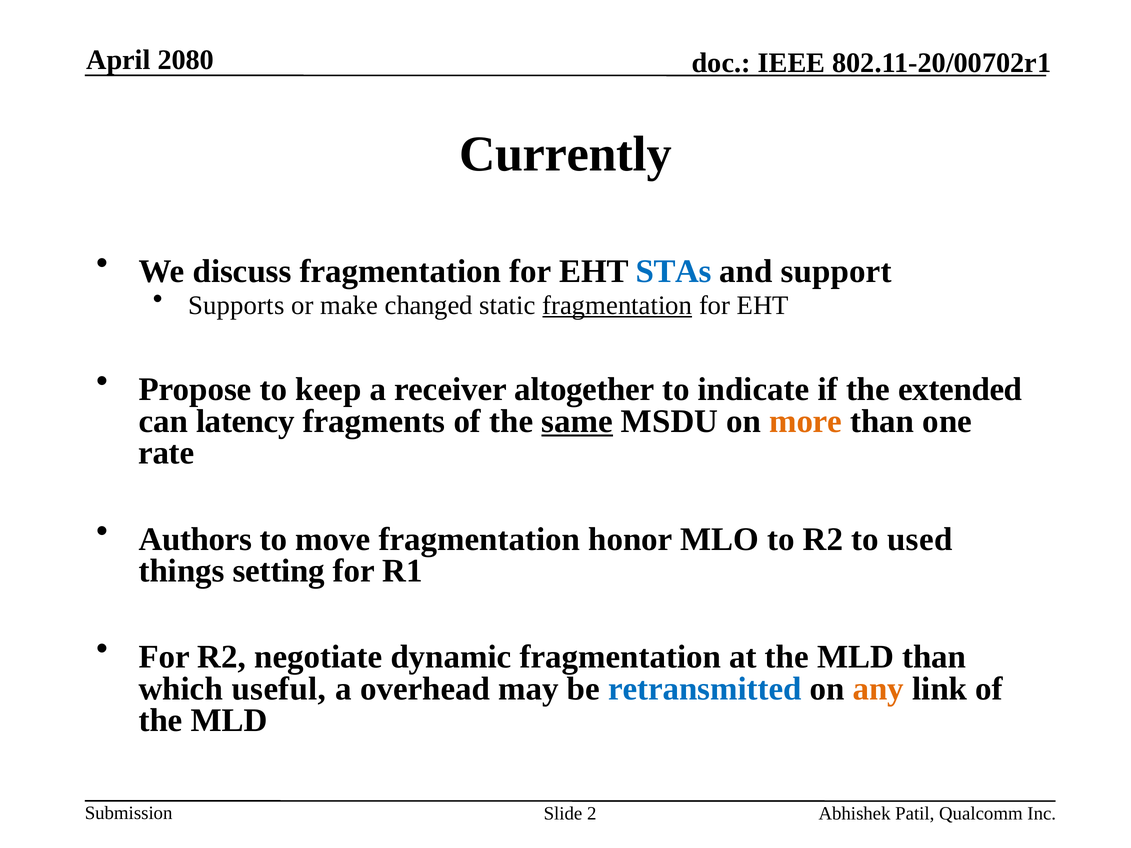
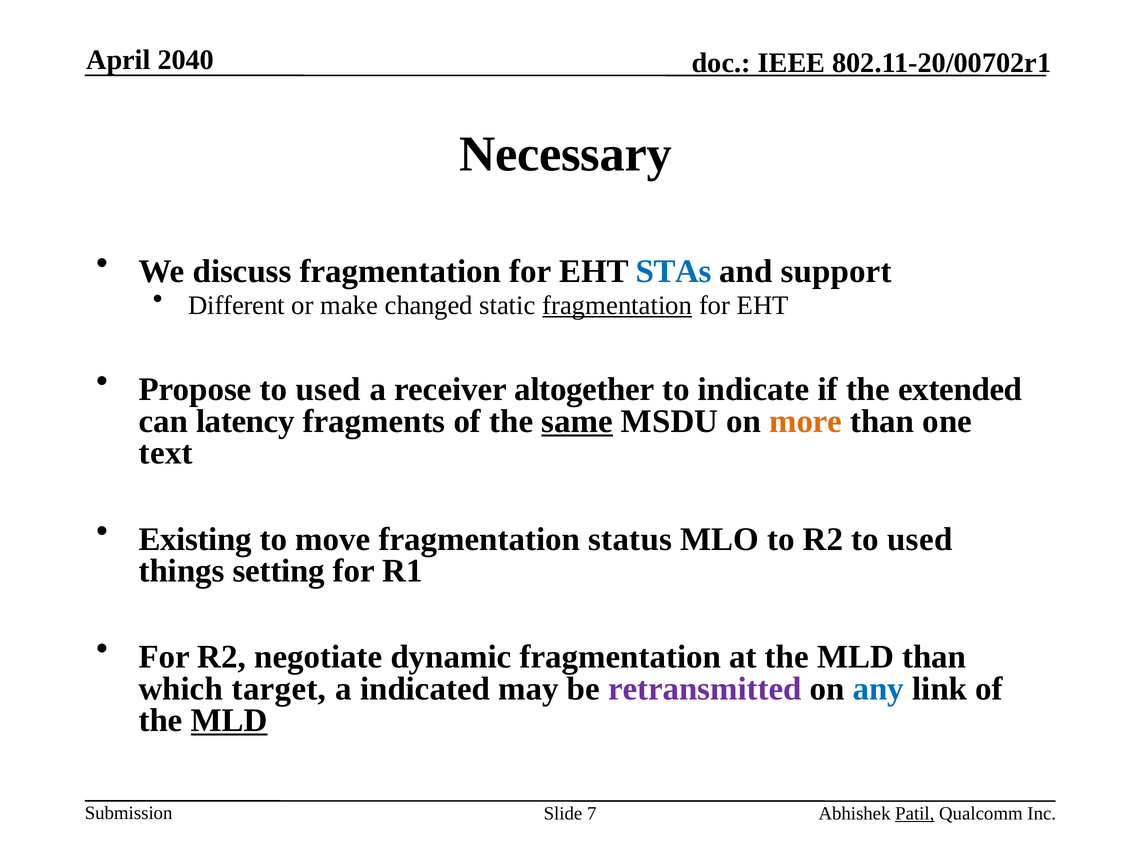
2080: 2080 -> 2040
Currently: Currently -> Necessary
Supports: Supports -> Different
Propose to keep: keep -> used
rate: rate -> text
Authors: Authors -> Existing
honor: honor -> status
useful: useful -> target
overhead: overhead -> indicated
retransmitted colour: blue -> purple
any colour: orange -> blue
MLD at (229, 721) underline: none -> present
2: 2 -> 7
Patil underline: none -> present
